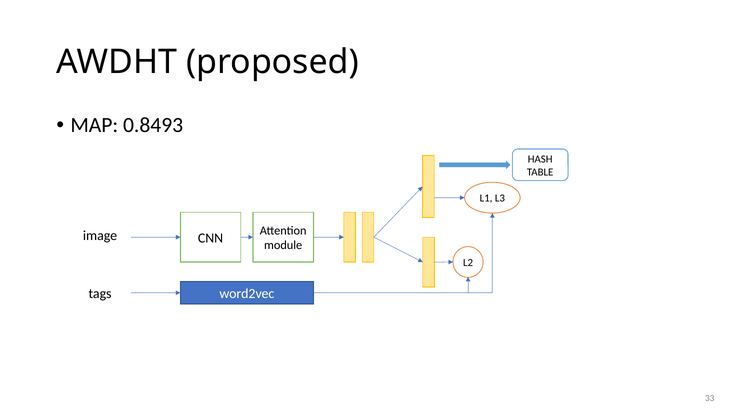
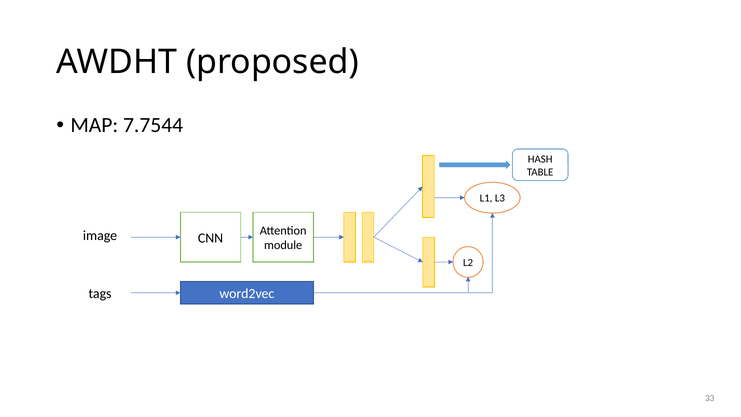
0.8493: 0.8493 -> 7.7544
